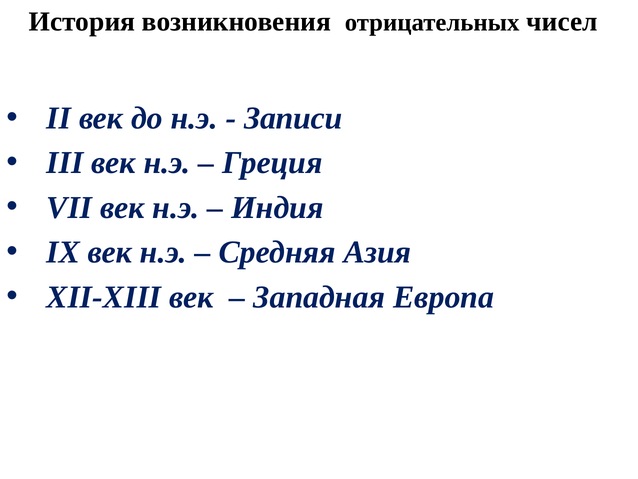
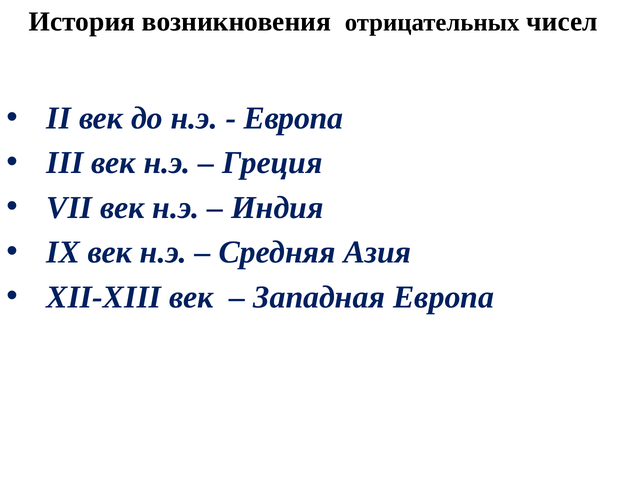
Записи at (293, 118): Записи -> Европа
